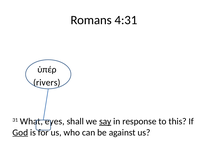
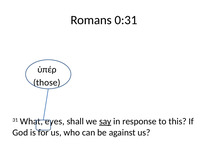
4:31: 4:31 -> 0:31
rivers: rivers -> those
God underline: present -> none
